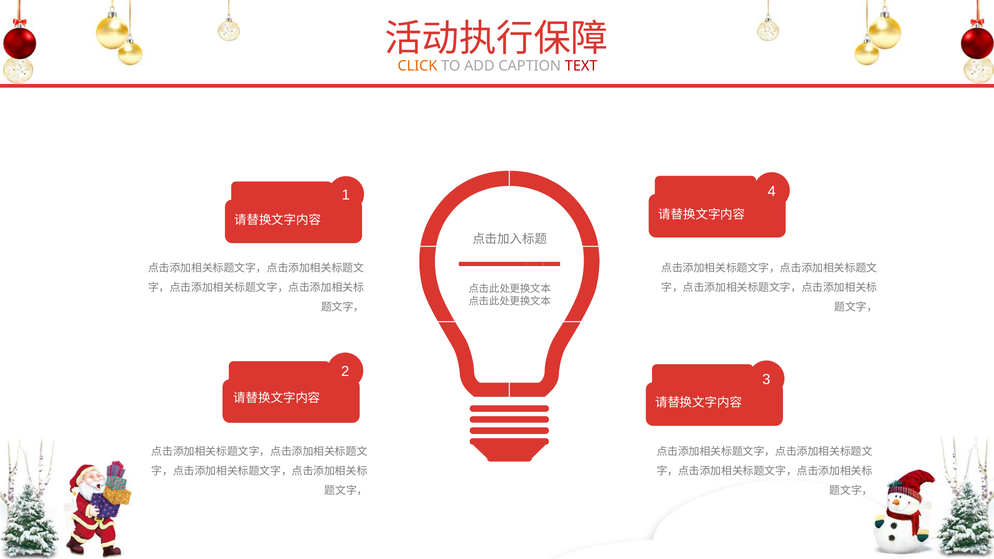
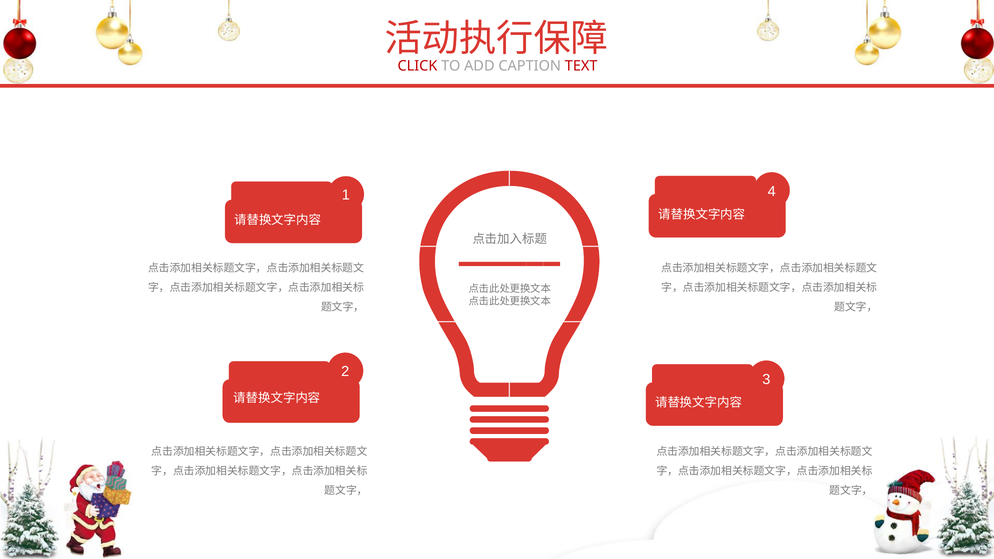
CLICK colour: orange -> red
